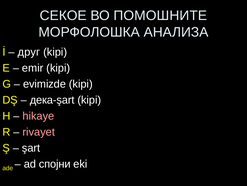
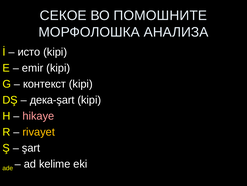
друг: друг -> исто
evimizde: evimizde -> контекст
rivayet colour: pink -> yellow
спојни: спојни -> kelime
